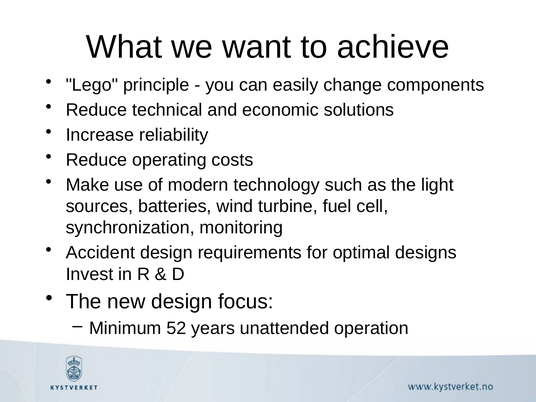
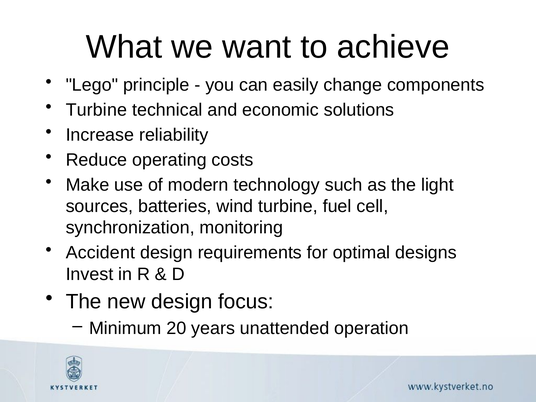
Reduce at (96, 110): Reduce -> Turbine
52: 52 -> 20
